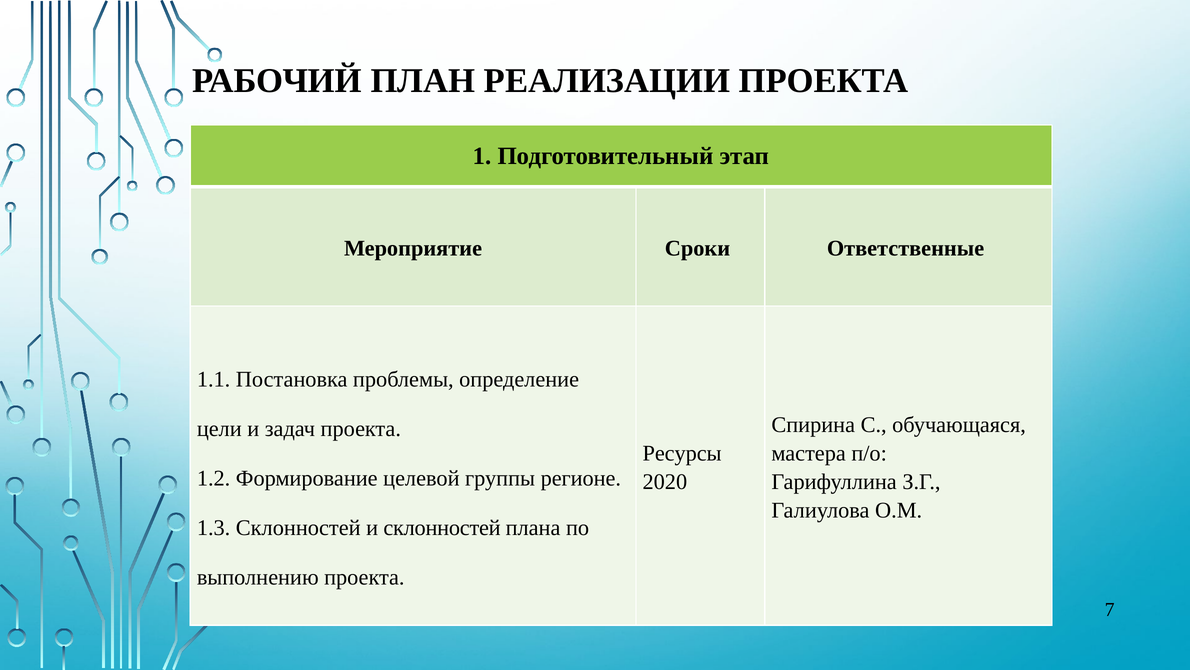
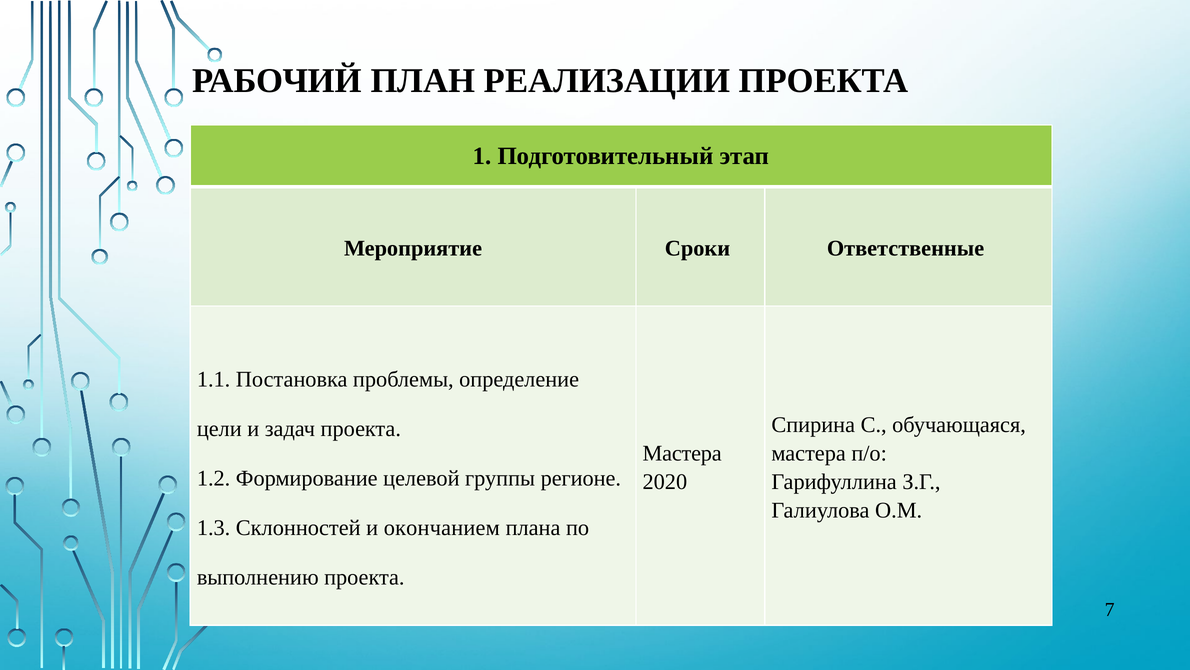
Ресурсы at (682, 453): Ресурсы -> Мастера
и склонностей: склонностей -> окончанием
